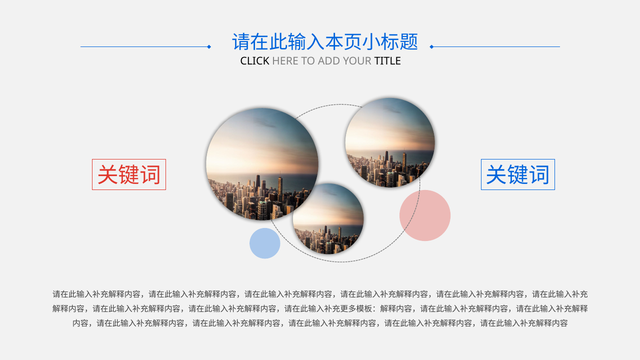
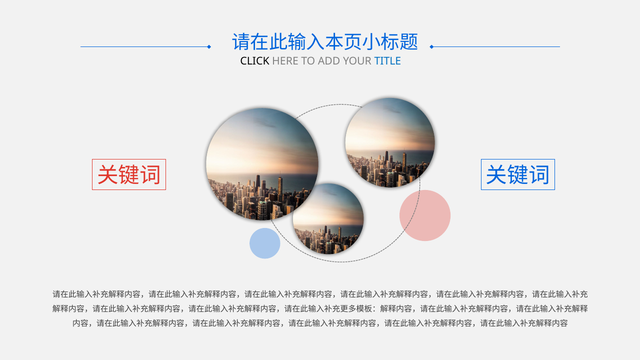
TITLE colour: black -> blue
